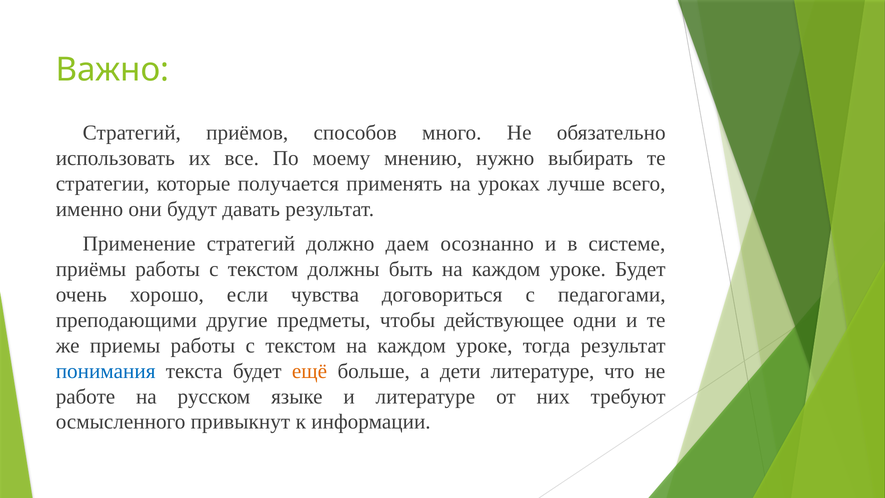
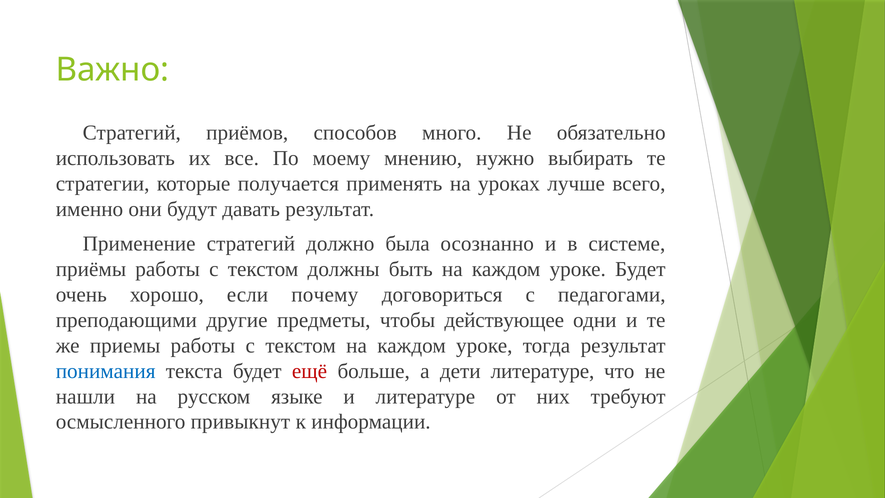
даем: даем -> была
чувства: чувства -> почему
ещё colour: orange -> red
работе: работе -> нашли
